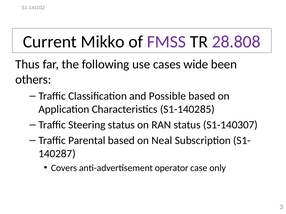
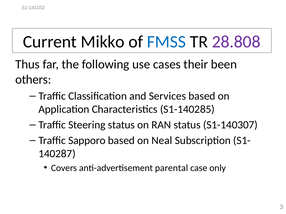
FMSS colour: purple -> blue
wide: wide -> their
Possible: Possible -> Services
Parental: Parental -> Sapporo
operator: operator -> parental
